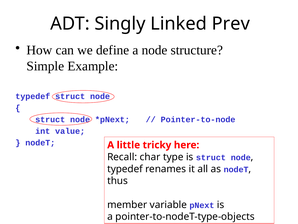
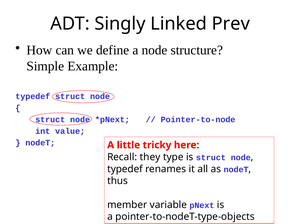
char: char -> they
